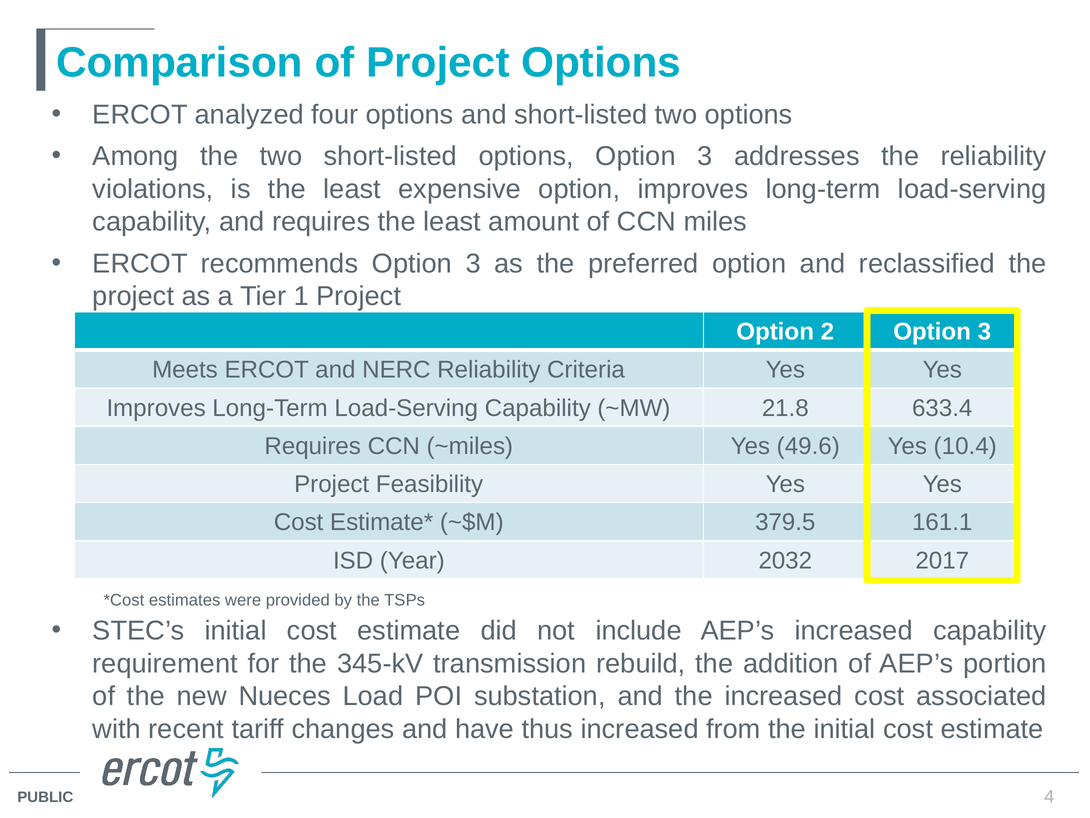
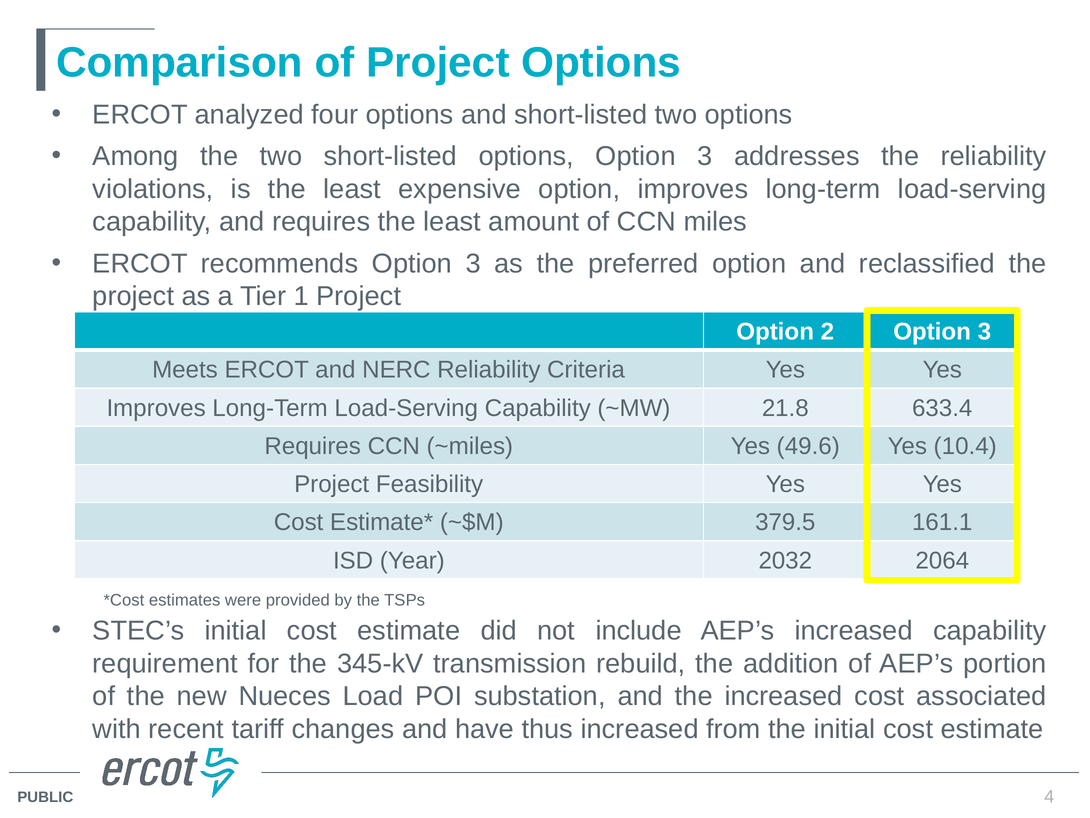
2017: 2017 -> 2064
